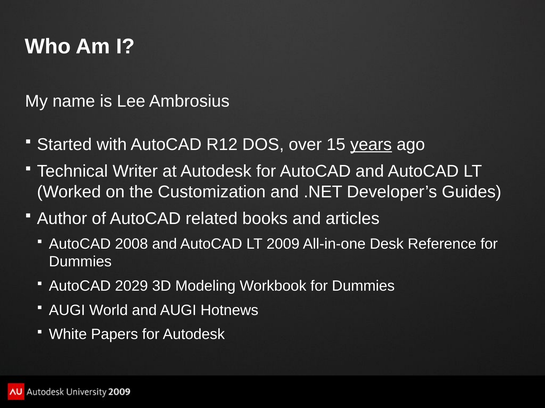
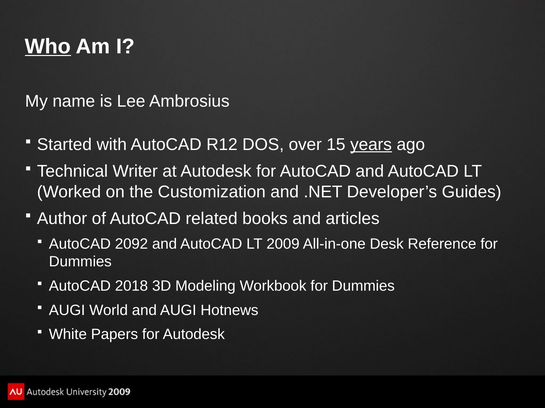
Who underline: none -> present
2008: 2008 -> 2092
2029: 2029 -> 2018
